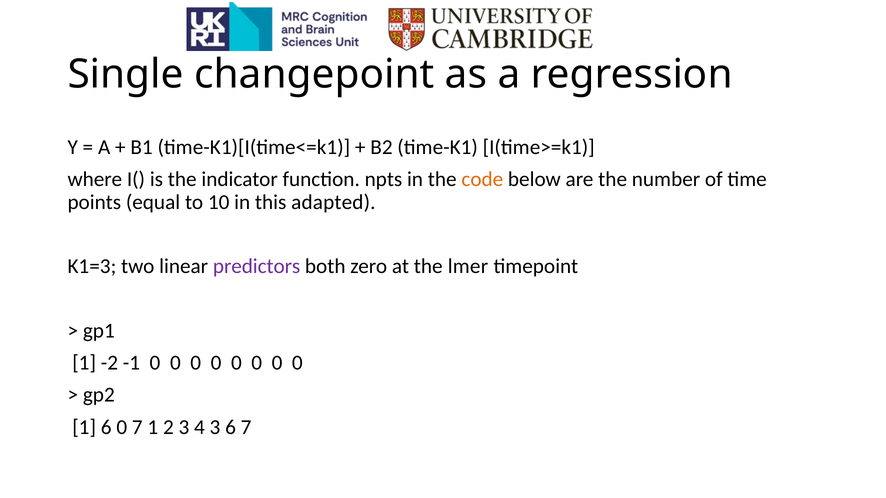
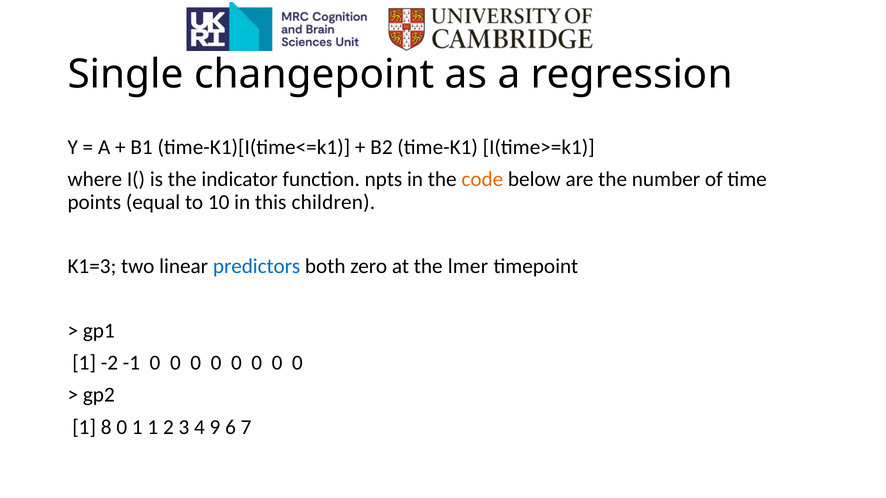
adapted: adapted -> children
predictors colour: purple -> blue
1 6: 6 -> 8
0 7: 7 -> 1
4 3: 3 -> 9
